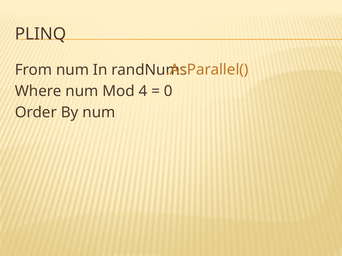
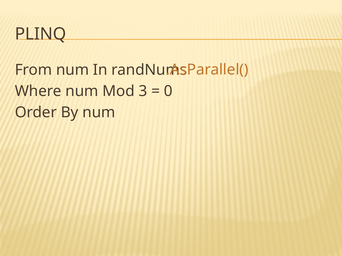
4: 4 -> 3
